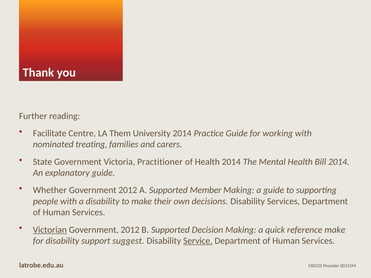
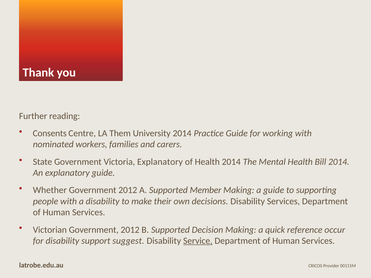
Facilitate: Facilitate -> Consents
treating: treating -> workers
Victoria Practitioner: Practitioner -> Explanatory
Victorian underline: present -> none
reference make: make -> occur
